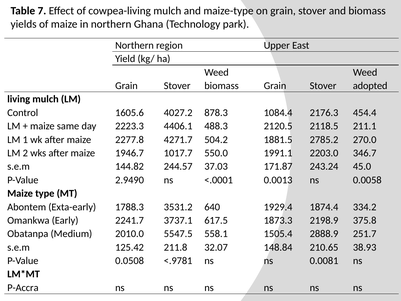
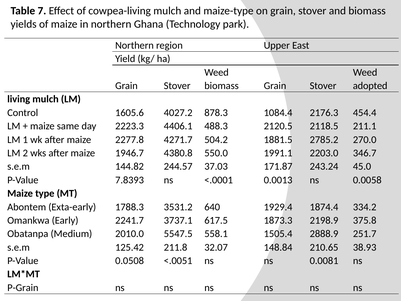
1017.7: 1017.7 -> 4380.8
2.9490: 2.9490 -> 7.8393
<.9781: <.9781 -> <.0051
P-Accra: P-Accra -> P-Grain
